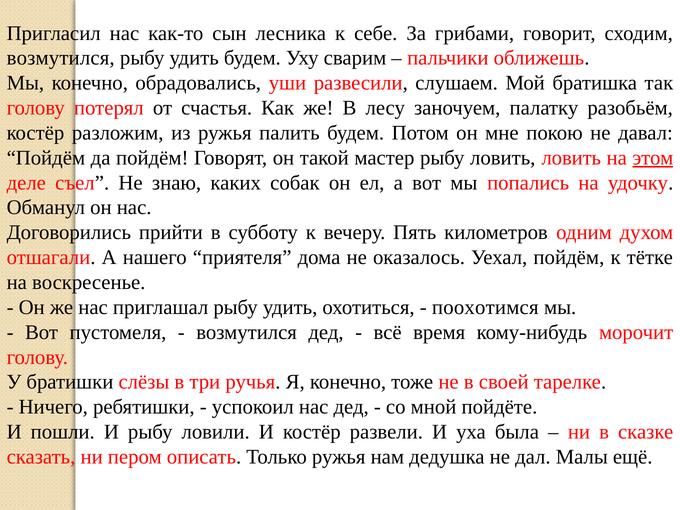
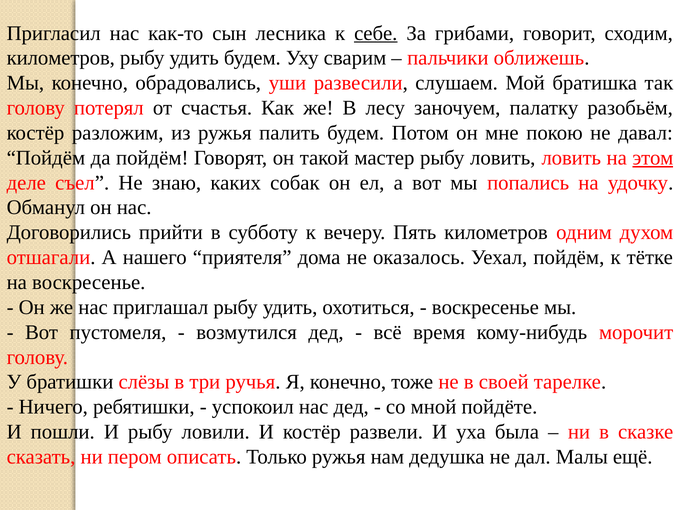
себе underline: none -> present
возмутился at (61, 58): возмутился -> километров
поохотимся at (485, 307): поохотимся -> воскресенье
